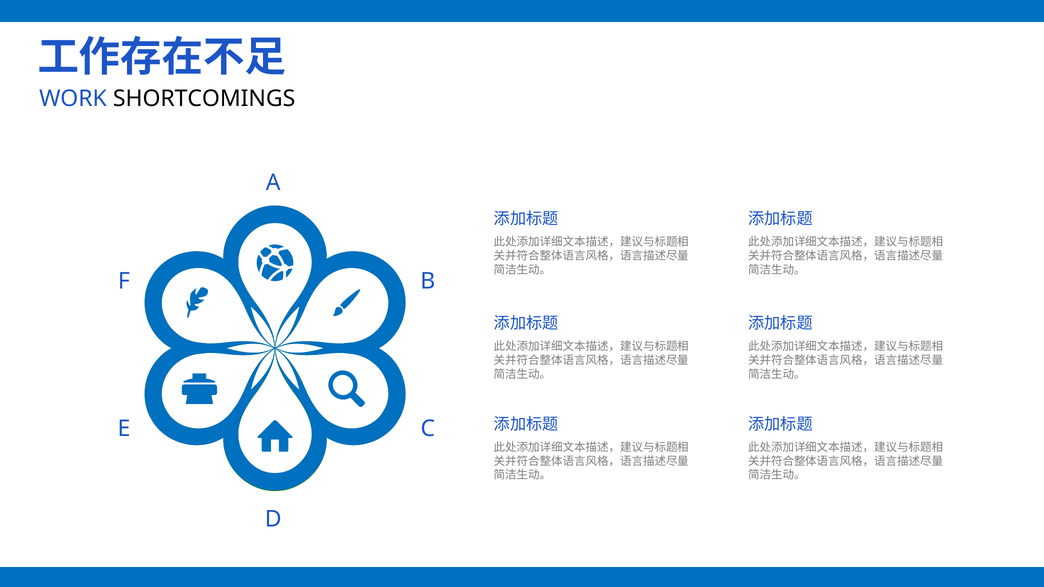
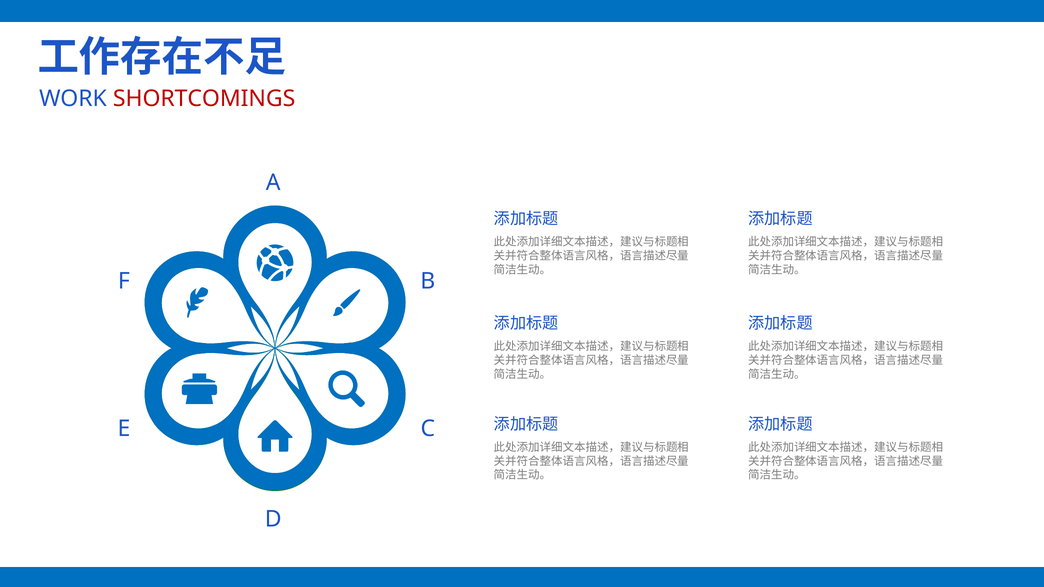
SHORTCOMINGS colour: black -> red
